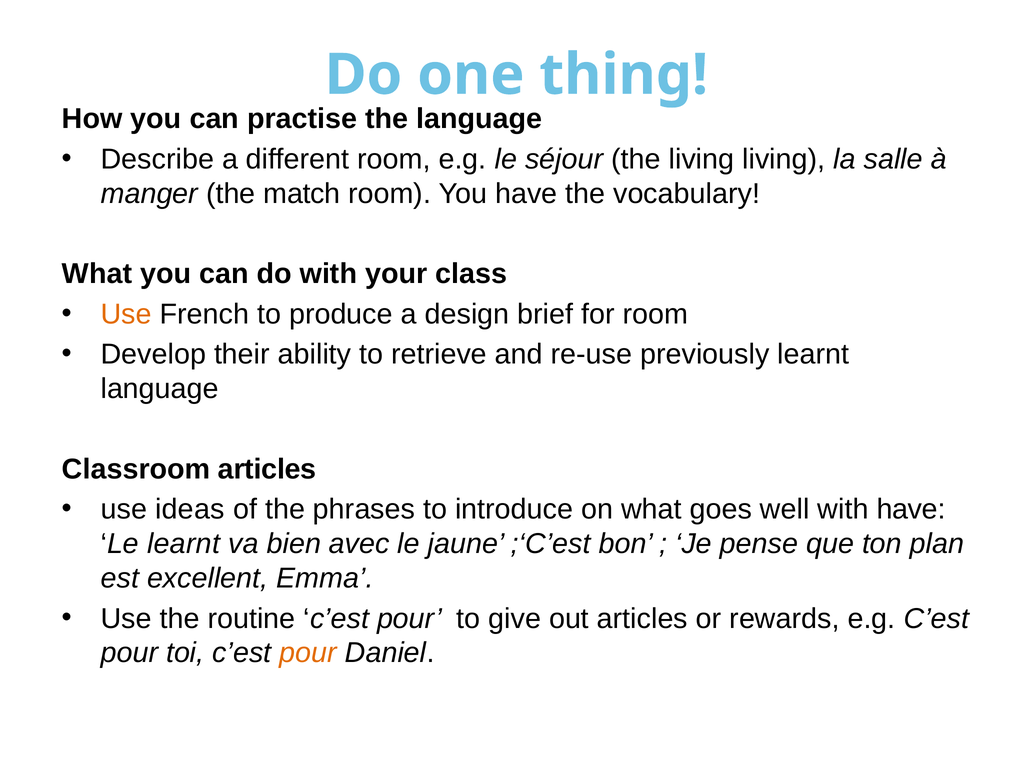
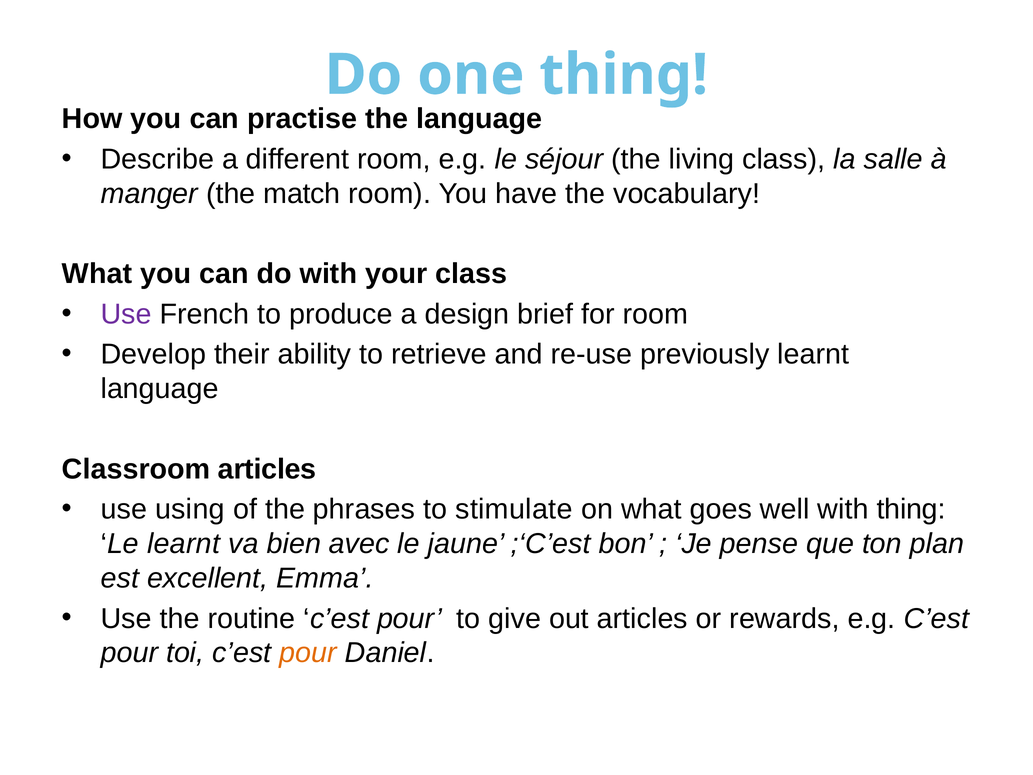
living living: living -> class
Use at (126, 314) colour: orange -> purple
ideas: ideas -> using
introduce: introduce -> stimulate
with have: have -> thing
